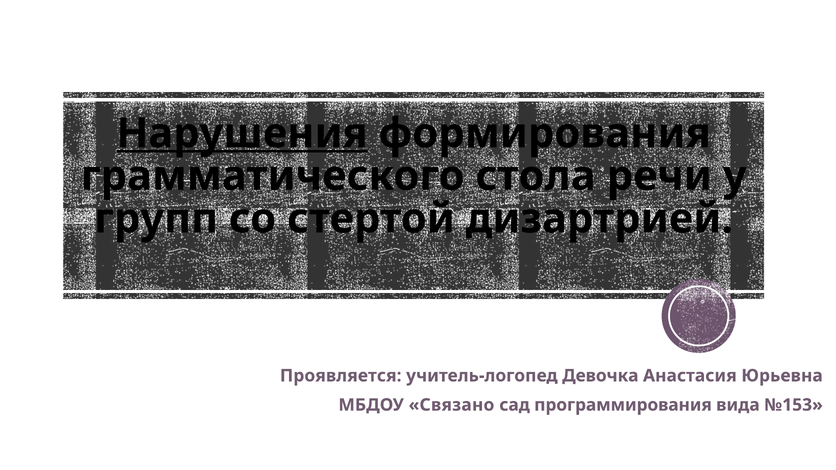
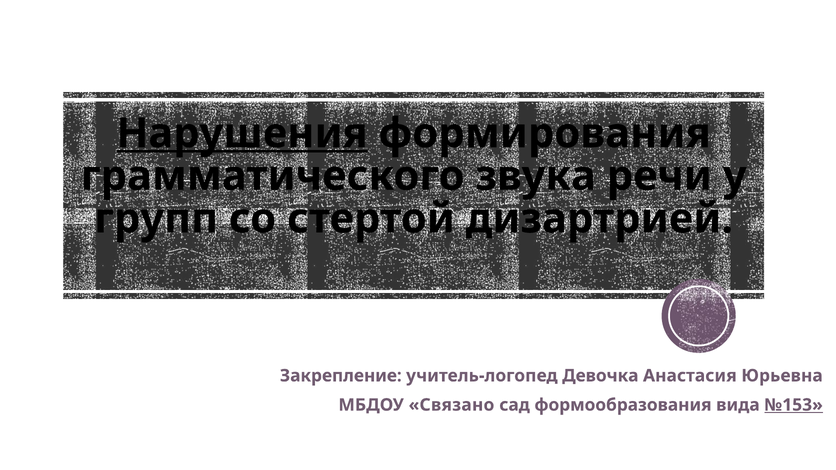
стола: стола -> звука
Проявляется: Проявляется -> Закрепление
программирования: программирования -> формообразования
№153 underline: none -> present
